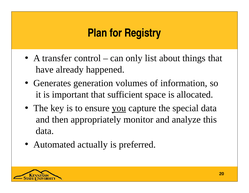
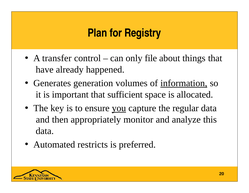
list: list -> file
information underline: none -> present
special: special -> regular
actually: actually -> restricts
